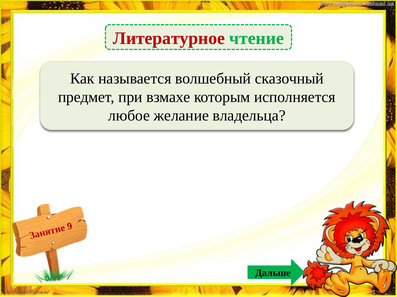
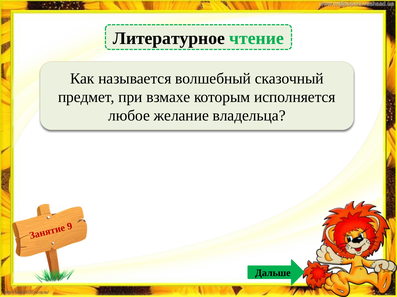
Литературное colour: red -> black
